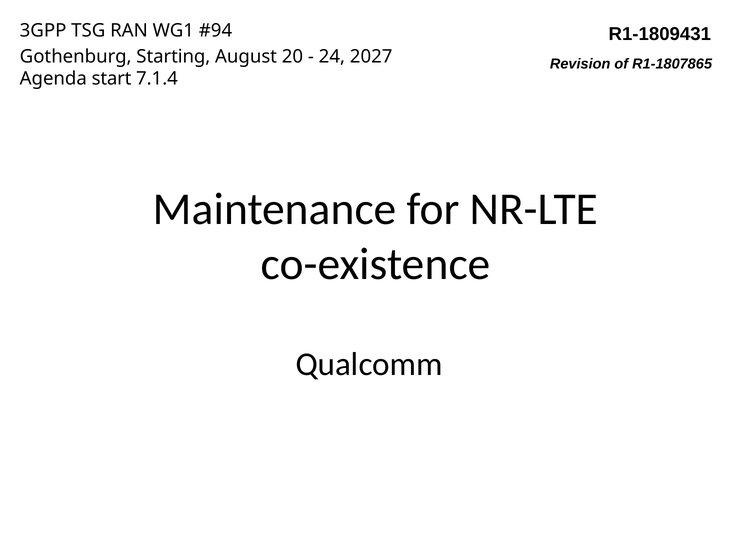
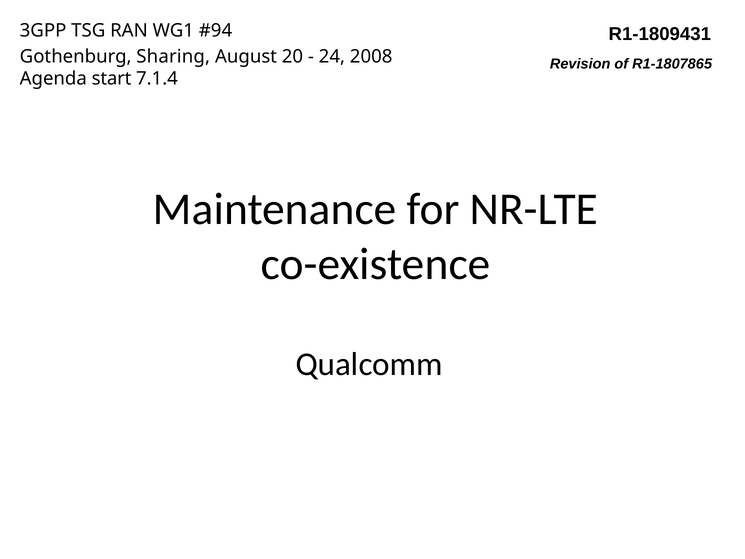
Starting: Starting -> Sharing
2027: 2027 -> 2008
